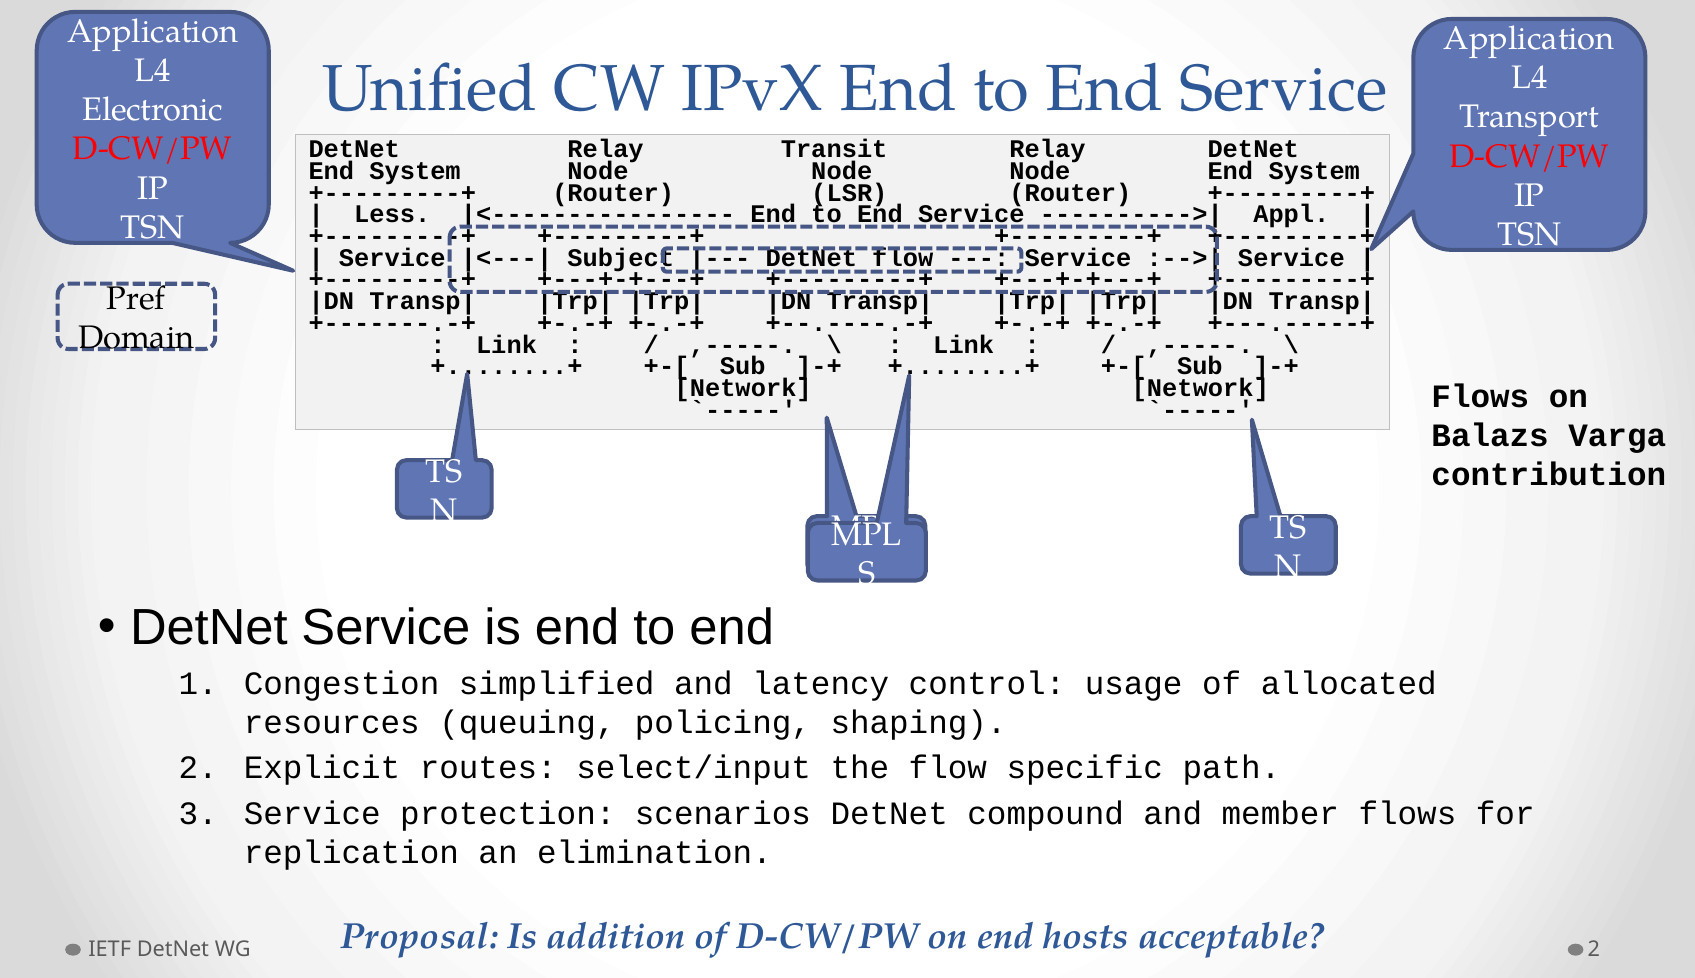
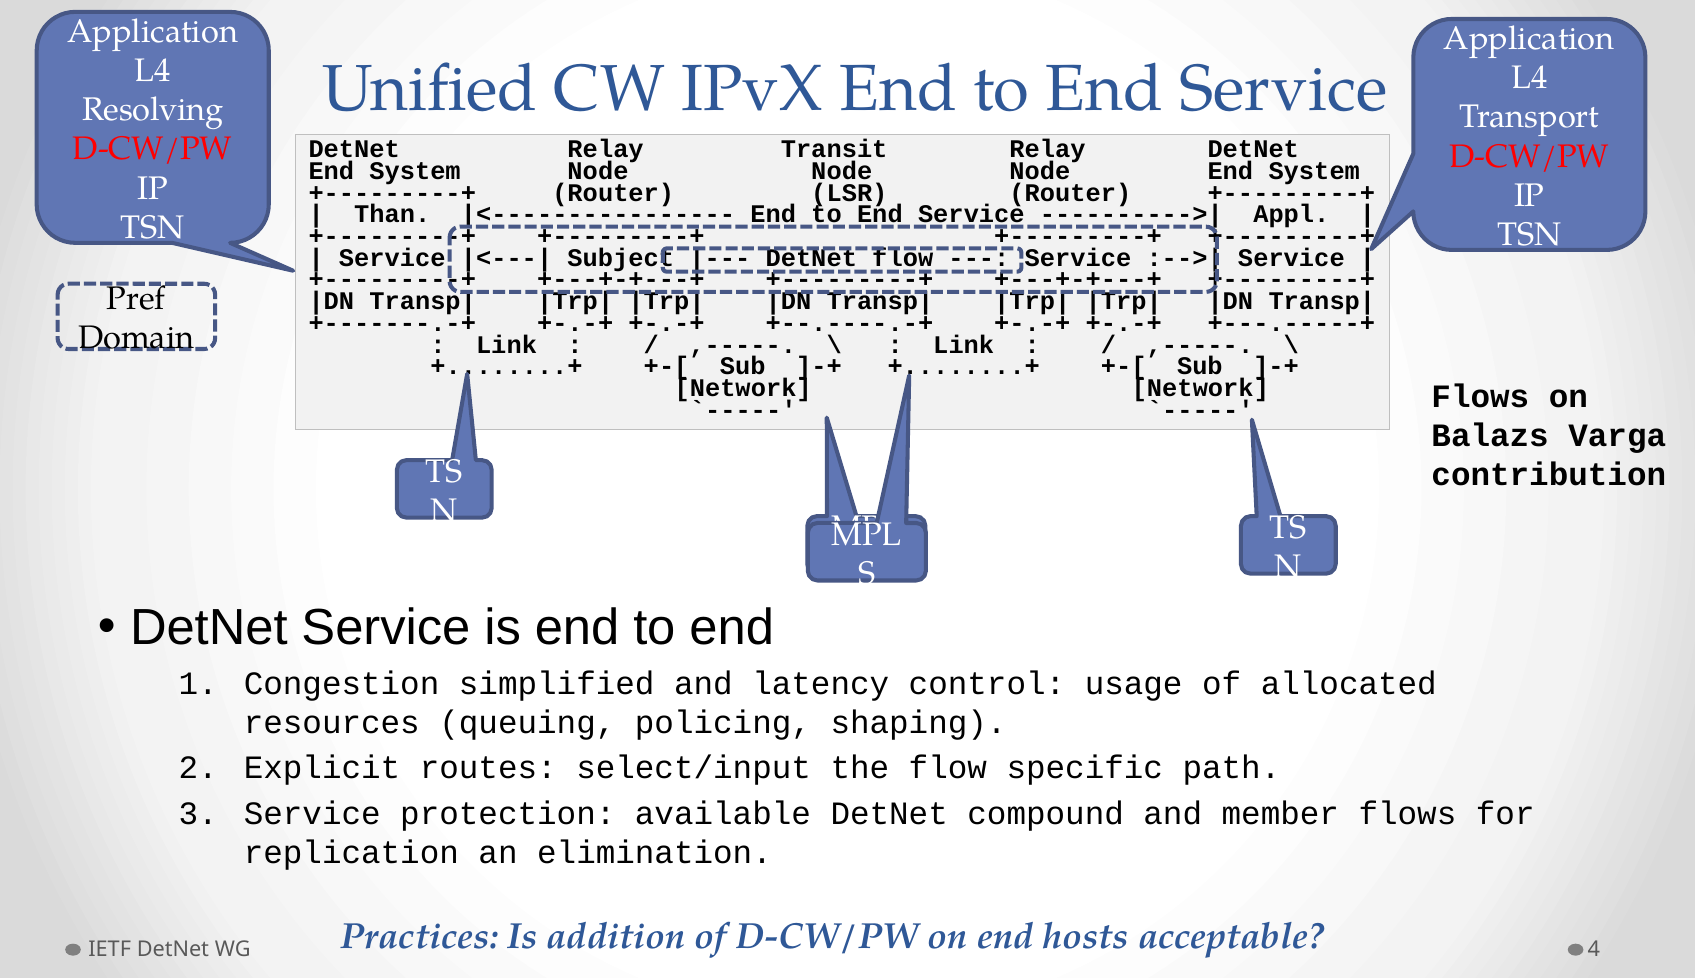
Electronic: Electronic -> Resolving
Less: Less -> Than
scenarios: scenarios -> available
Proposal: Proposal -> Practices
WG 2: 2 -> 4
